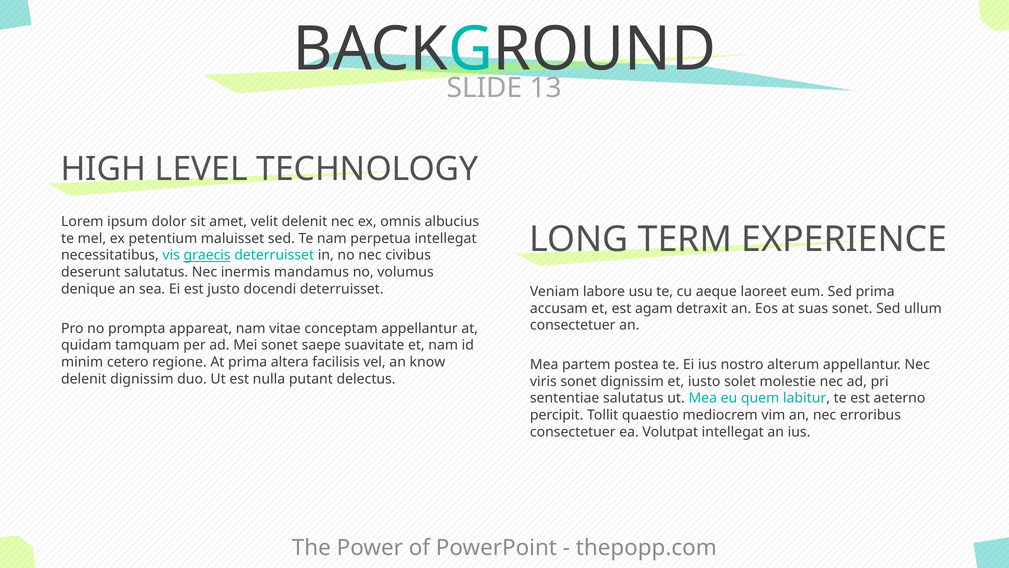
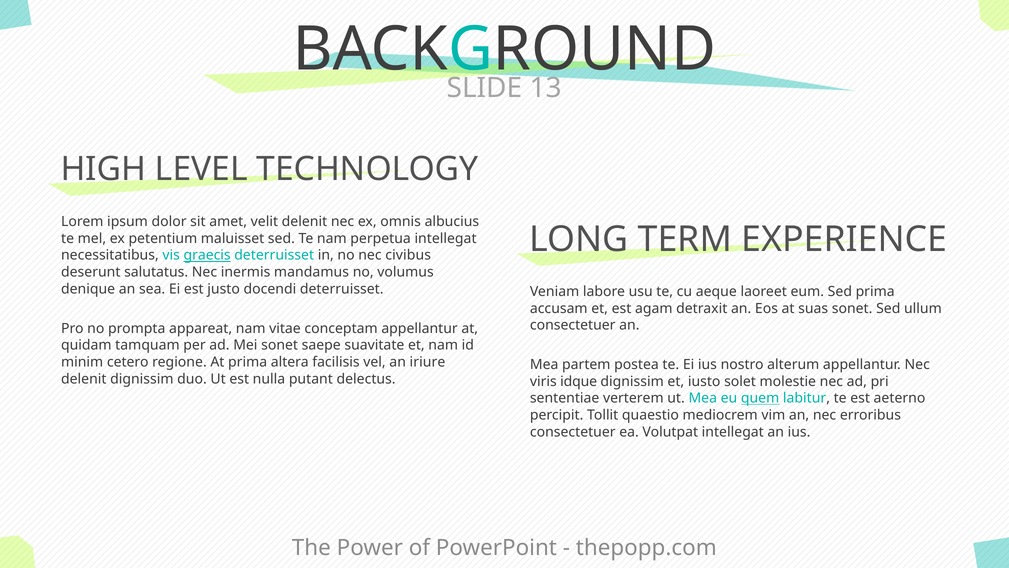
know: know -> iriure
viris sonet: sonet -> idque
sententiae salutatus: salutatus -> verterem
quem underline: none -> present
